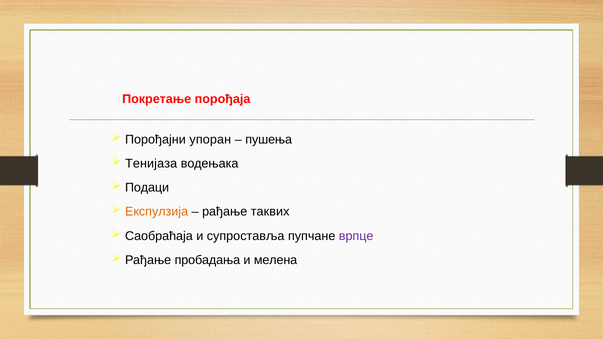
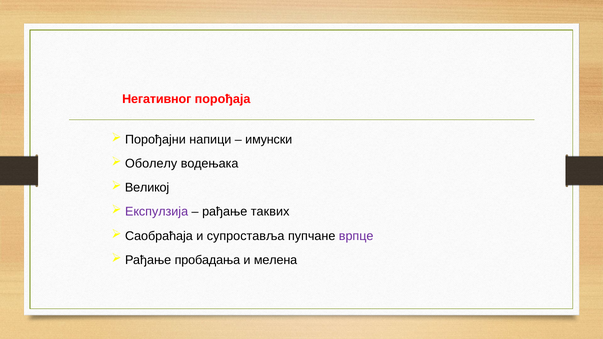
Покретање: Покретање -> Негативног
упоран: упоран -> напици
пушења: пушења -> имунски
Тенијаза: Тенијаза -> Оболелу
Подаци: Подаци -> Великој
Експулзија colour: orange -> purple
